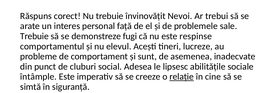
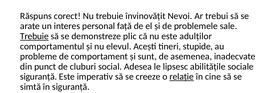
Trebuie at (34, 36) underline: none -> present
fugi: fugi -> plic
respinse: respinse -> adulților
lucreze: lucreze -> stupide
întâmple at (38, 77): întâmple -> siguranță
